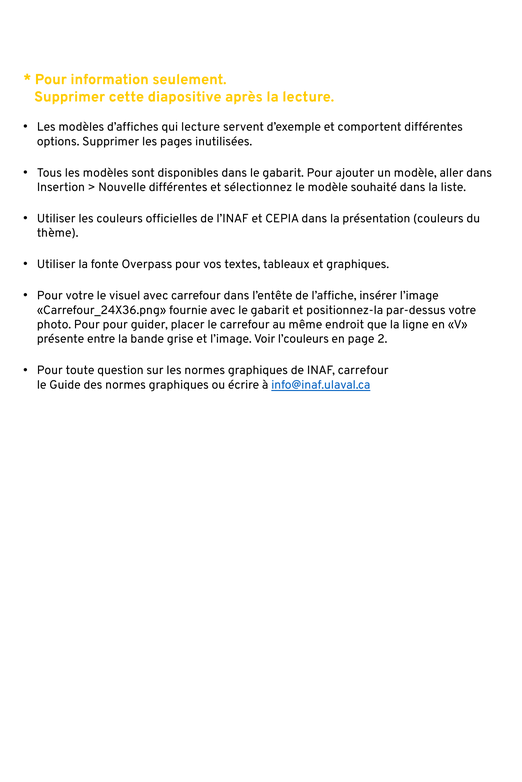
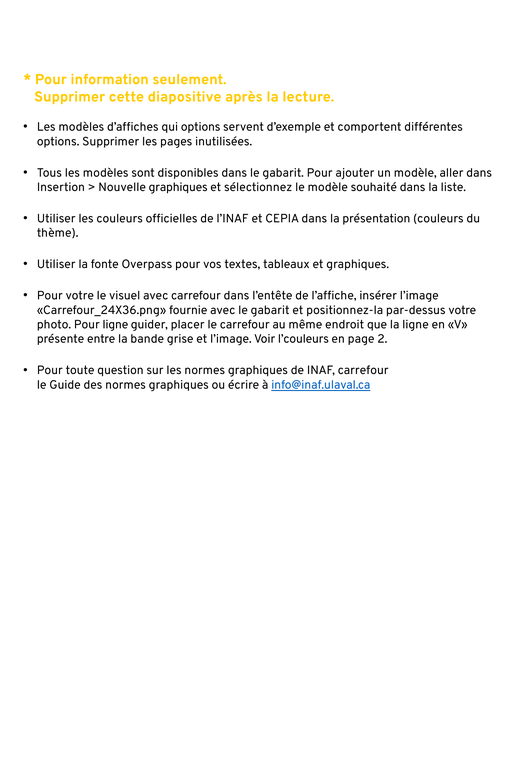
qui lecture: lecture -> options
Nouvelle différentes: différentes -> graphiques
Pour pour: pour -> ligne
